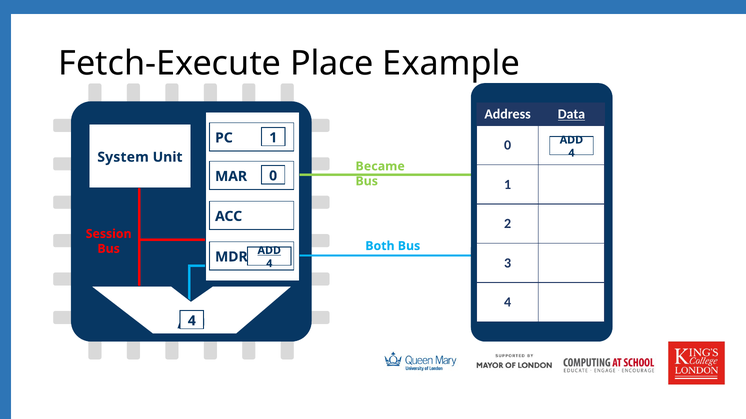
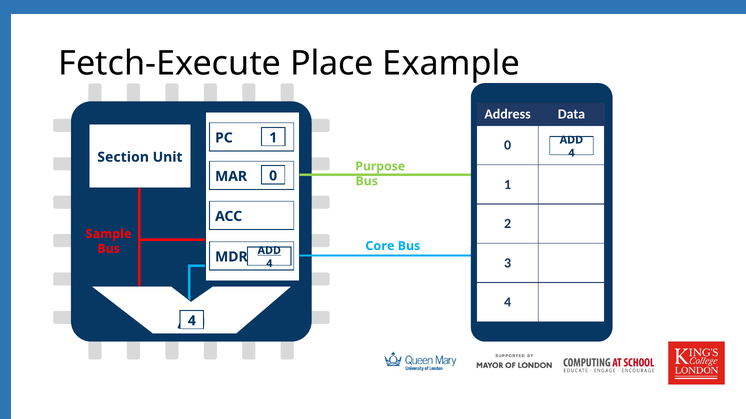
Data underline: present -> none
System: System -> Section
Became: Became -> Purpose
Session: Session -> Sample
Both: Both -> Core
